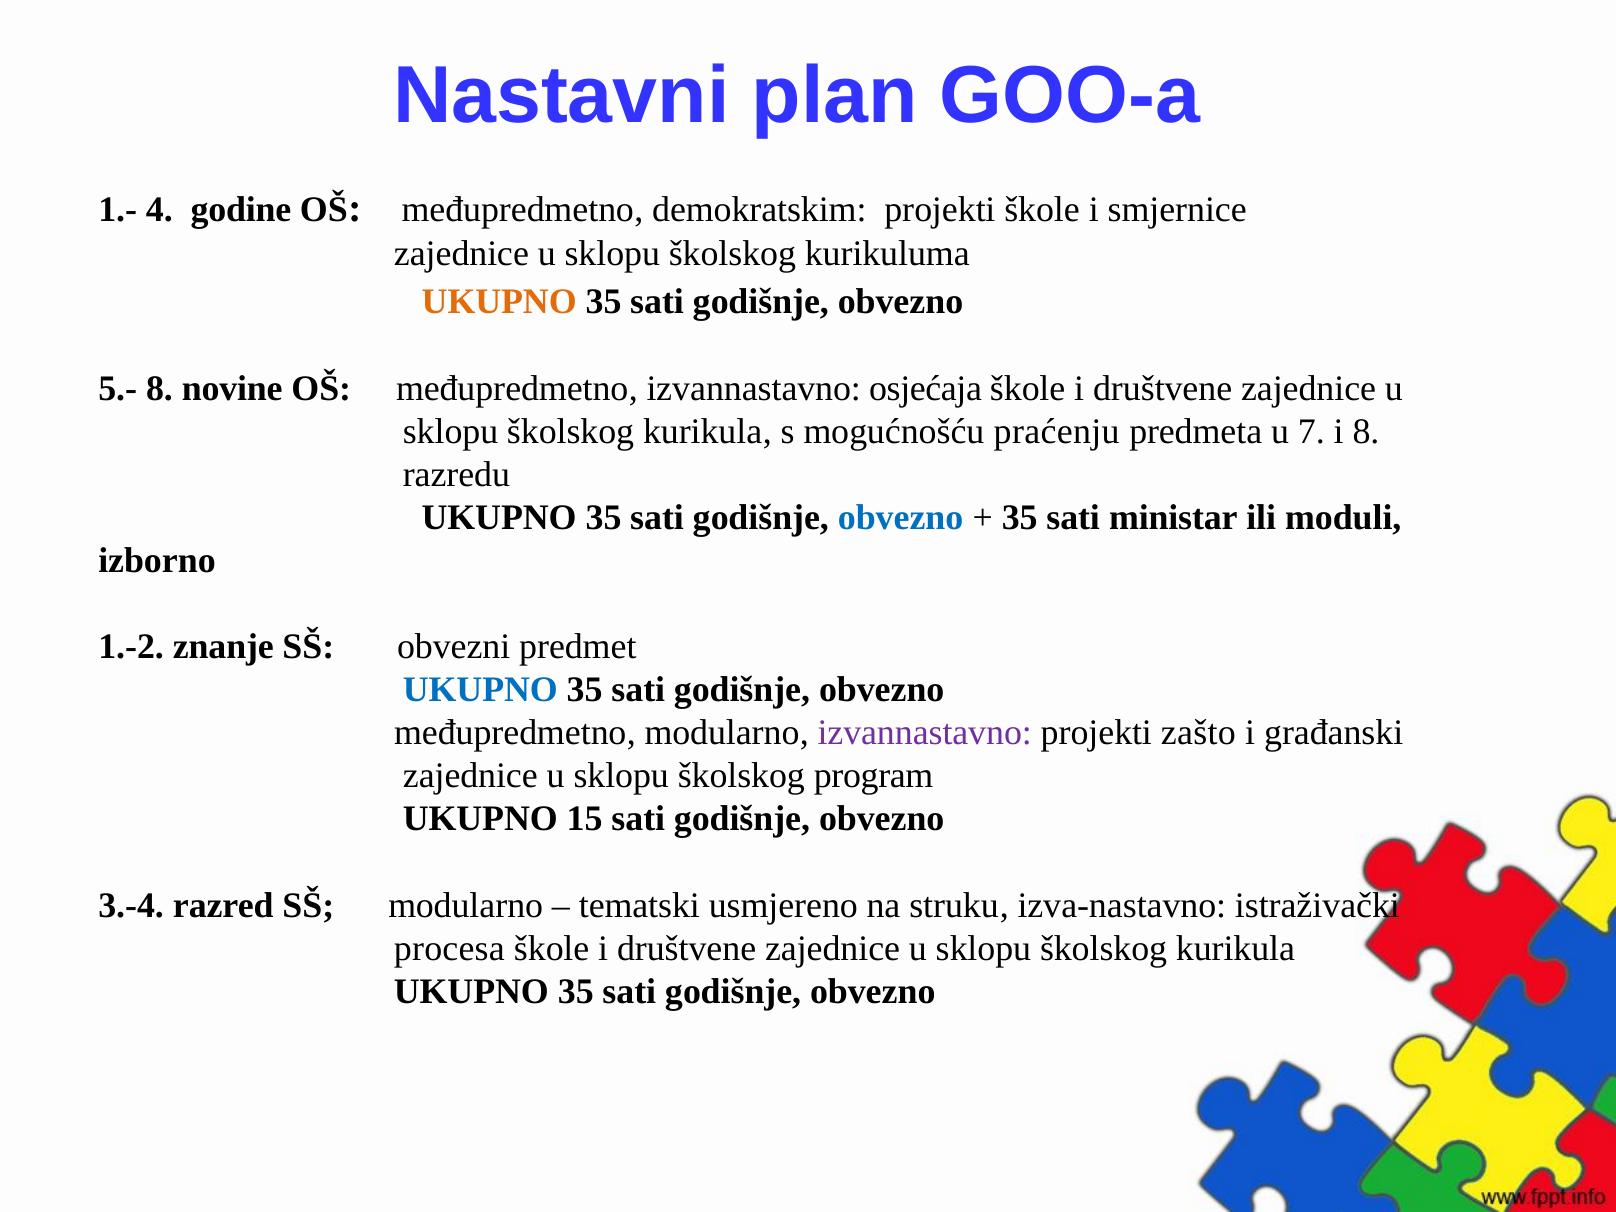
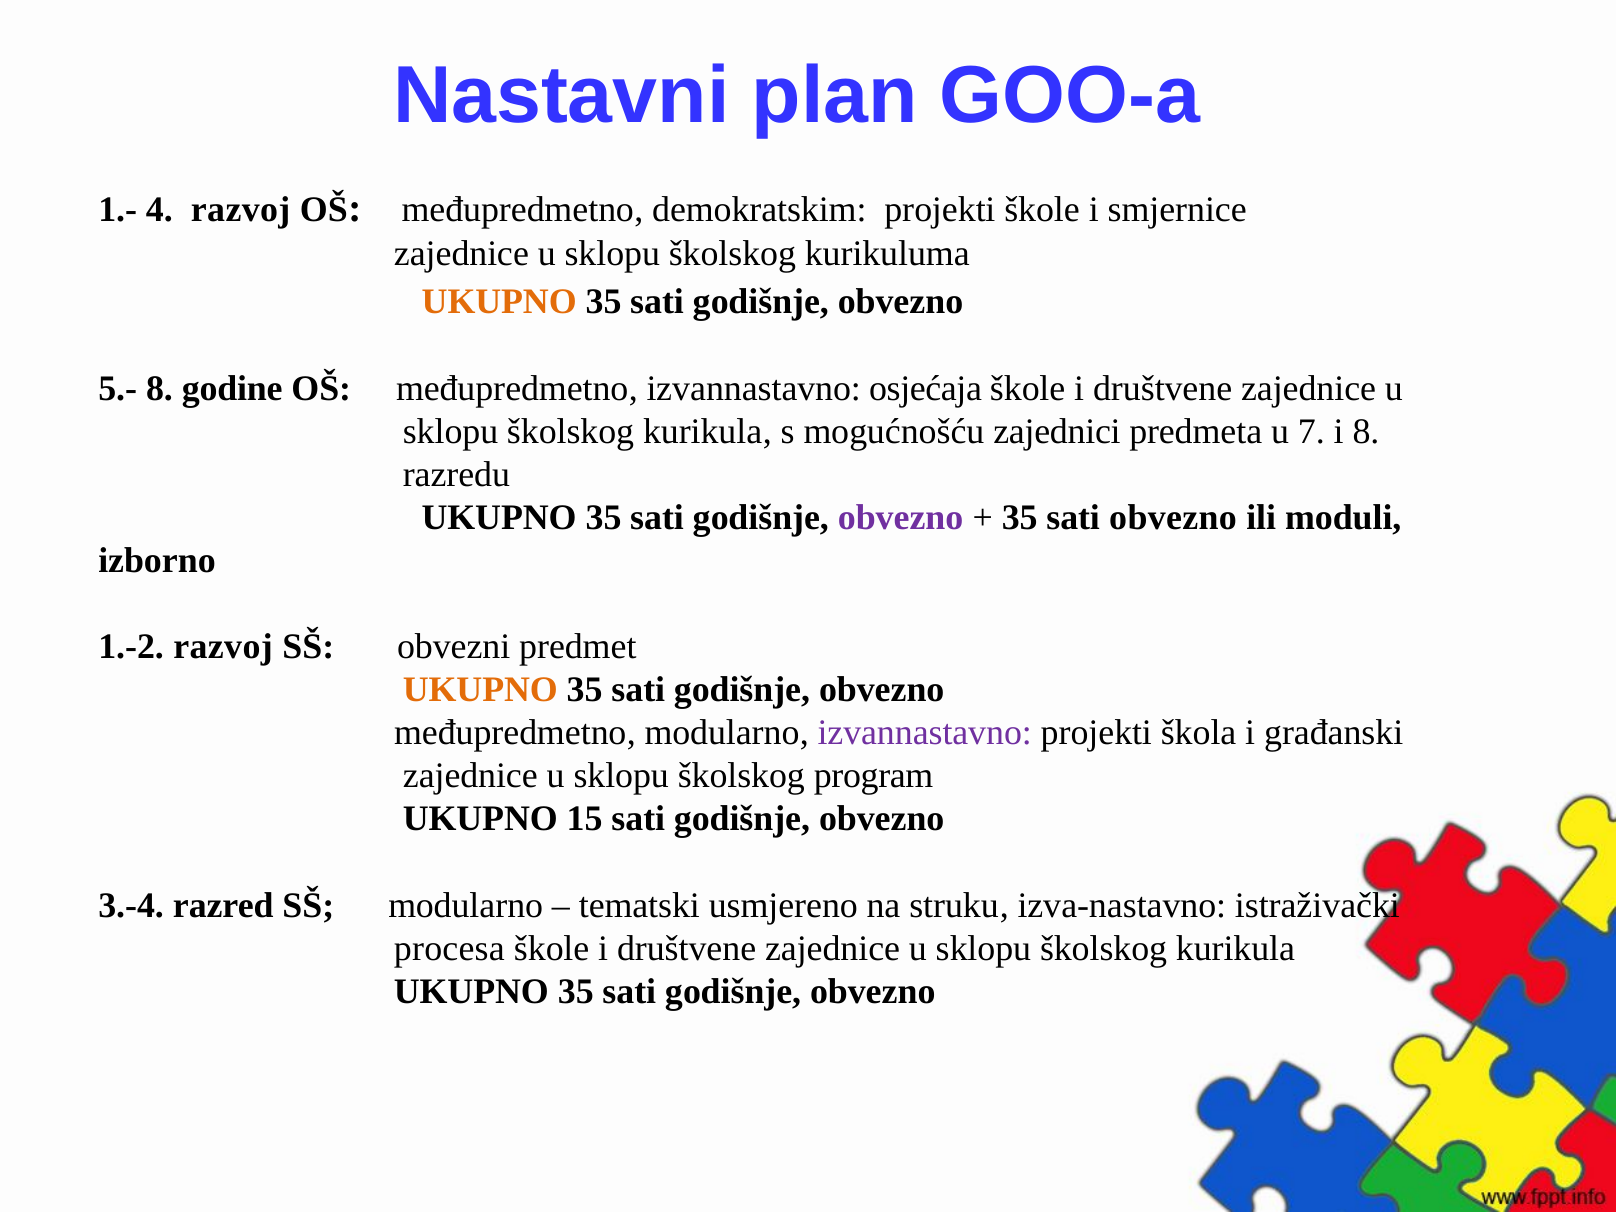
4 godine: godine -> razvoj
novine: novine -> godine
praćenju: praćenju -> zajednici
obvezno at (901, 518) colour: blue -> purple
sati ministar: ministar -> obvezno
1.-2 znanje: znanje -> razvoj
UKUPNO at (480, 690) colour: blue -> orange
zašto: zašto -> škola
